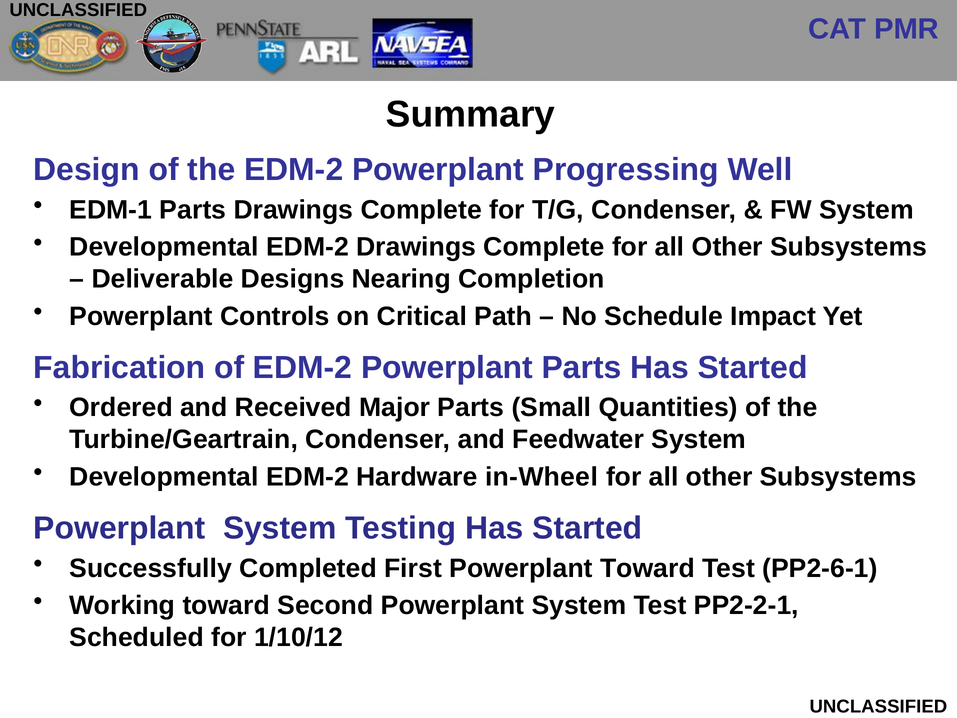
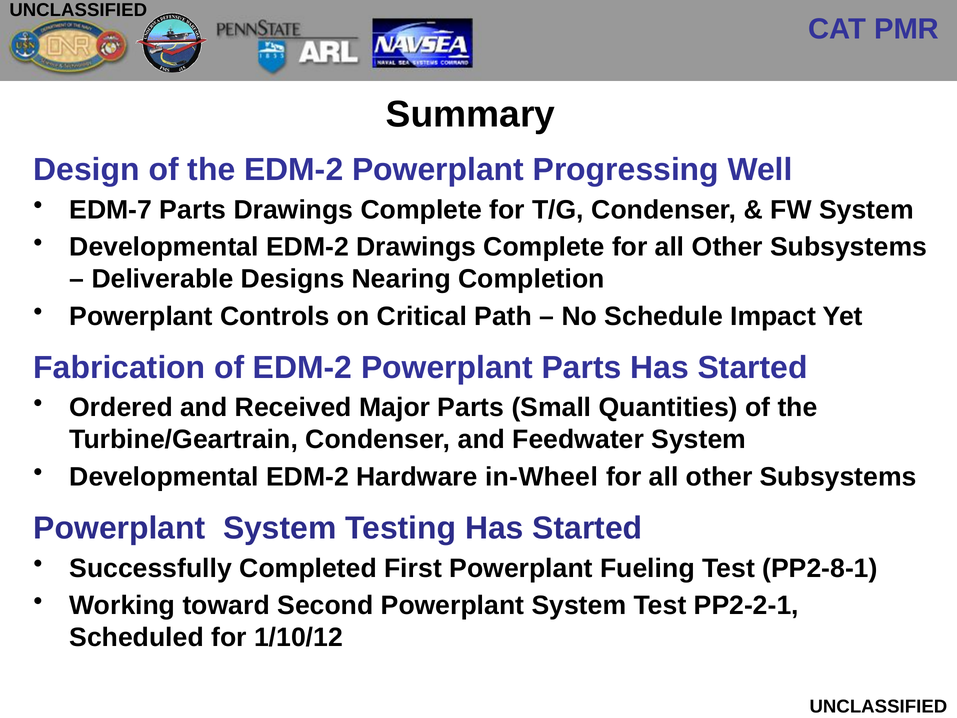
EDM-1: EDM-1 -> EDM-7
Powerplant Toward: Toward -> Fueling
PP2-6-1: PP2-6-1 -> PP2-8-1
